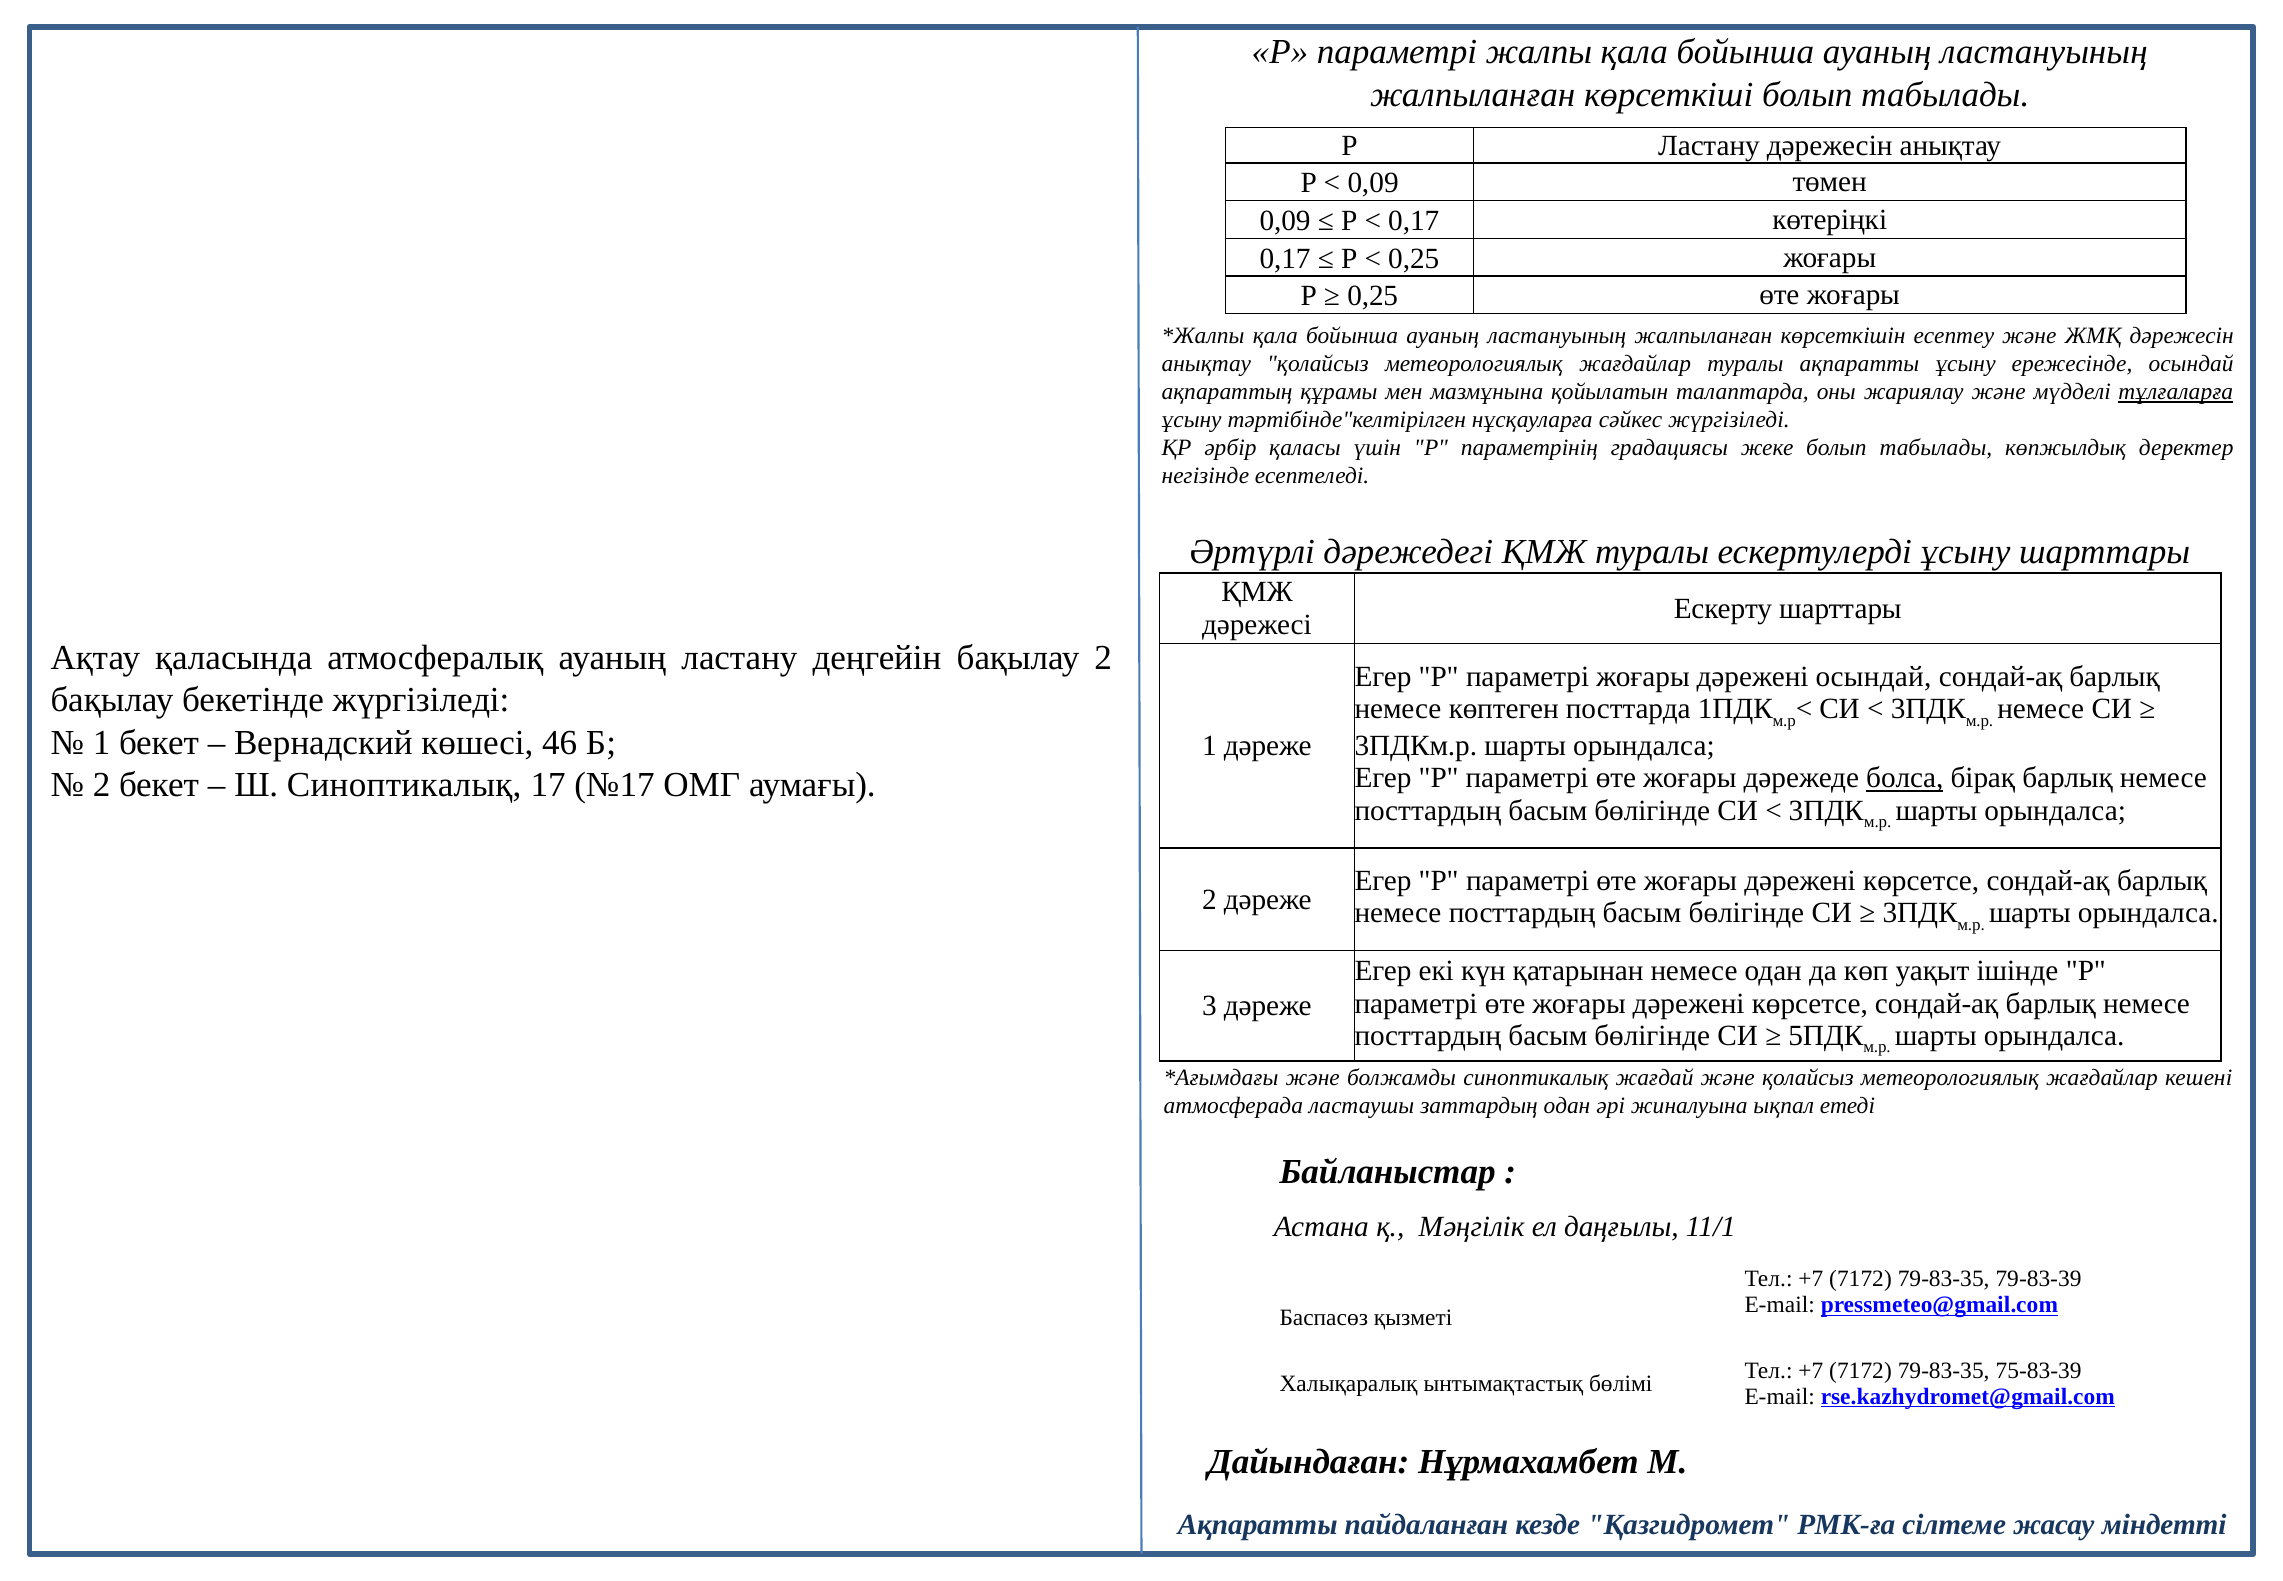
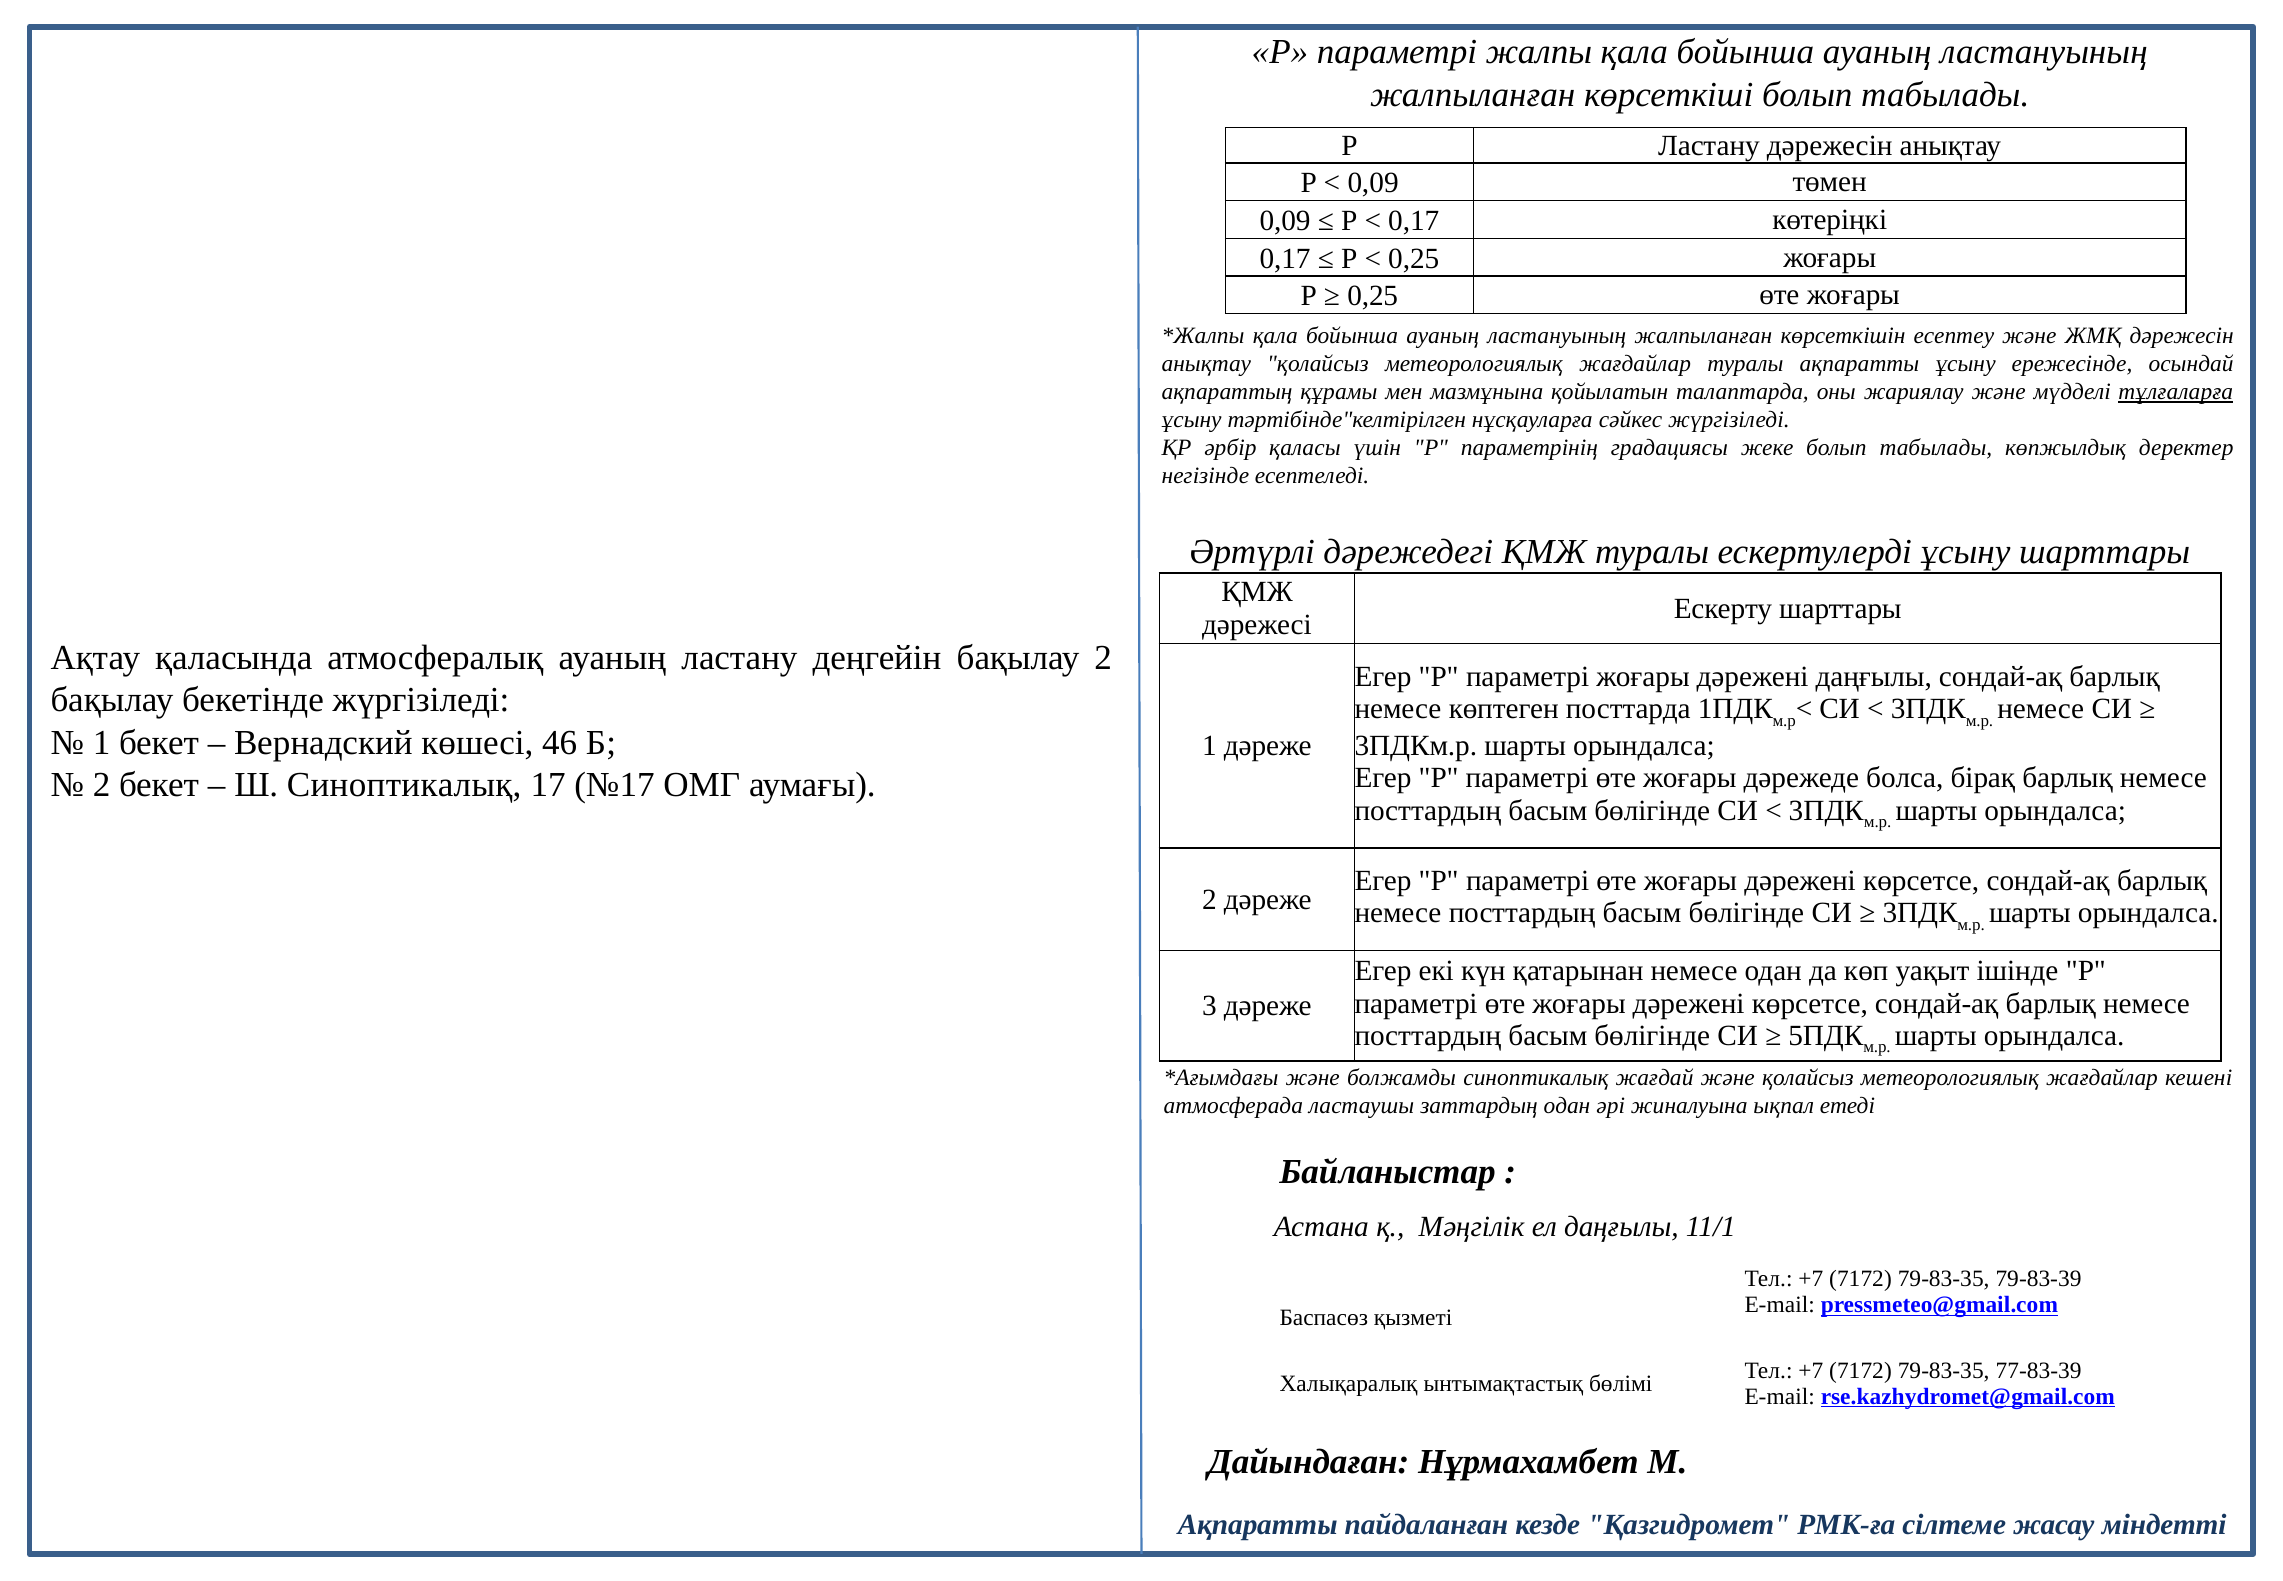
дәрежені осындай: осындай -> даңғылы
болса underline: present -> none
75-83-39: 75-83-39 -> 77-83-39
